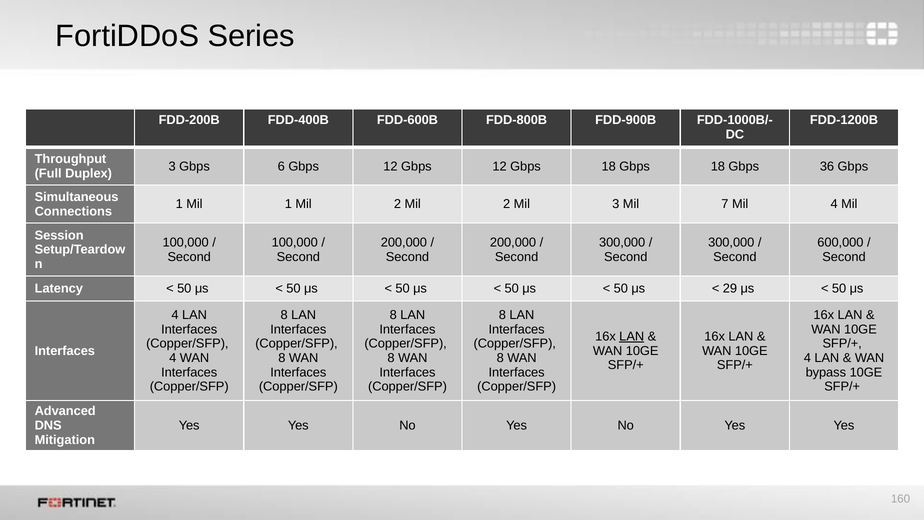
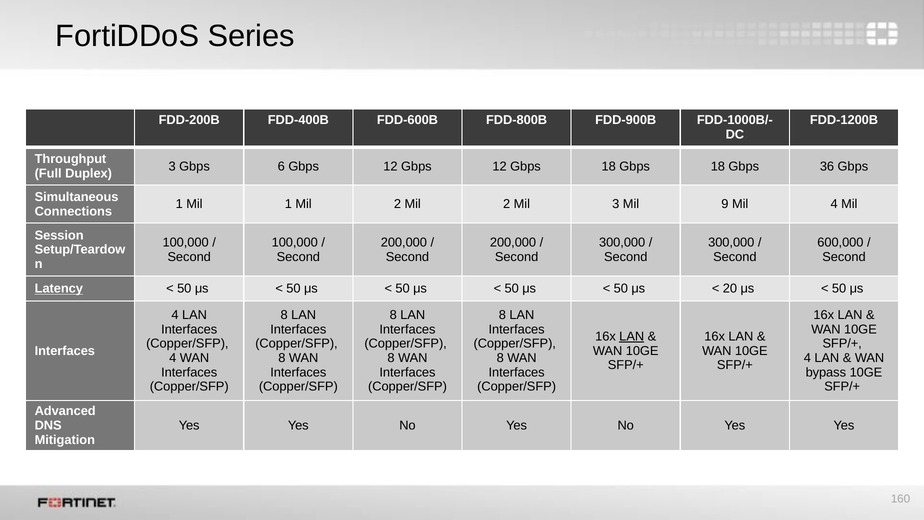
7: 7 -> 9
Latency underline: none -> present
29: 29 -> 20
